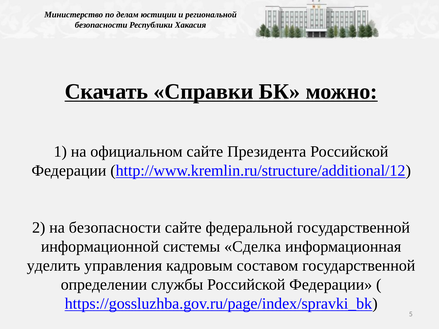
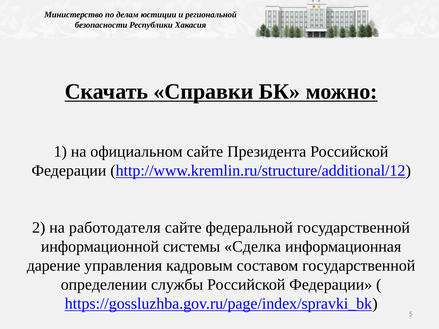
на безопасности: безопасности -> работодателя
уделить: уделить -> дарение
